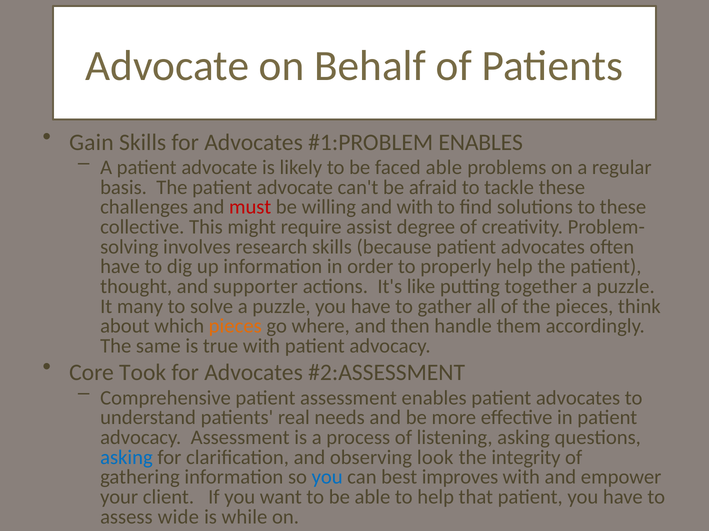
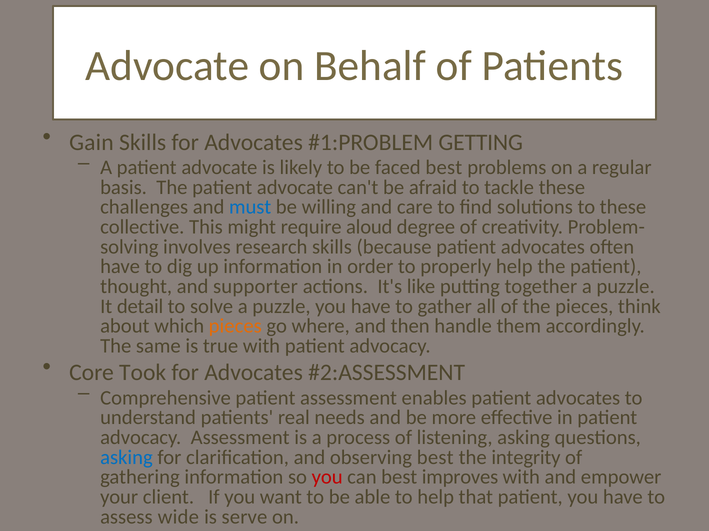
ENABLES at (481, 143): ENABLES -> GETTING
faced able: able -> best
must colour: red -> blue
and with: with -> care
assist: assist -> aloud
many: many -> detail
observing look: look -> best
you at (327, 478) colour: blue -> red
while: while -> serve
